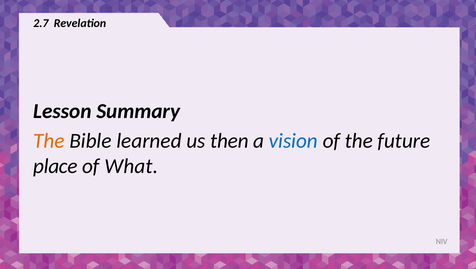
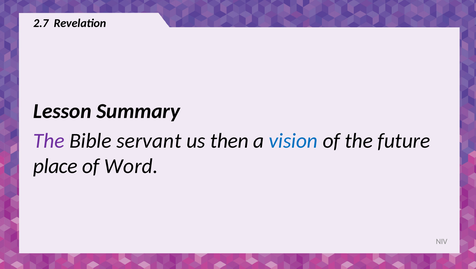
The at (49, 141) colour: orange -> purple
learned: learned -> servant
What: What -> Word
